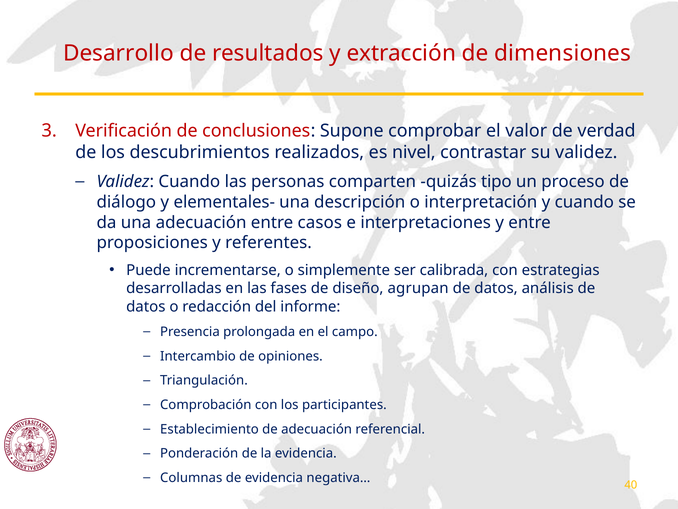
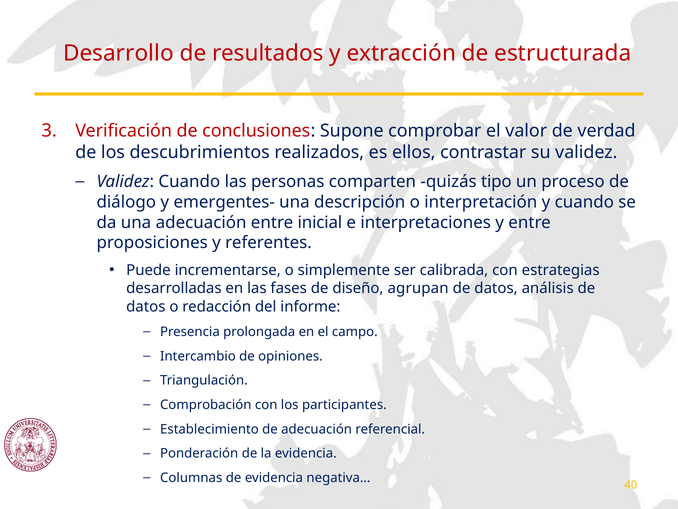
dimensiones: dimensiones -> estructurada
nivel: nivel -> ellos
elementales-: elementales- -> emergentes-
casos: casos -> inicial
